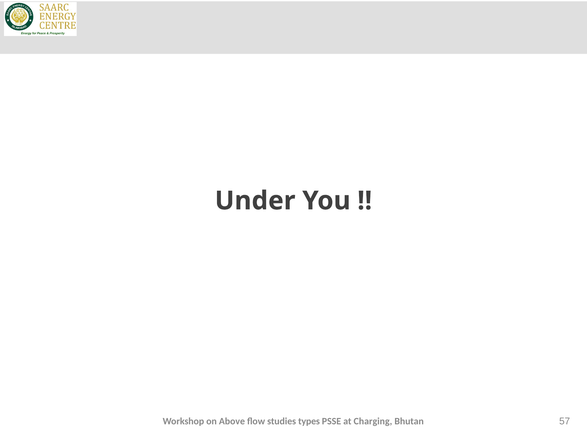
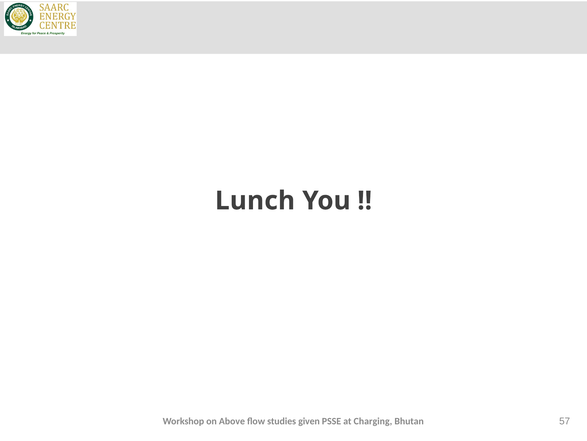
Under: Under -> Lunch
types: types -> given
